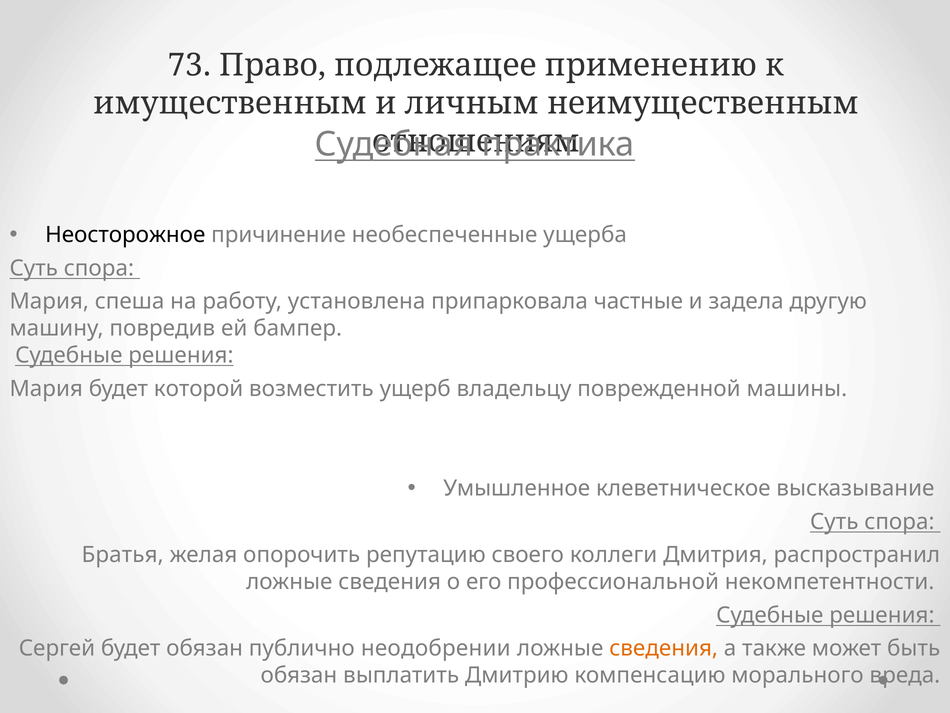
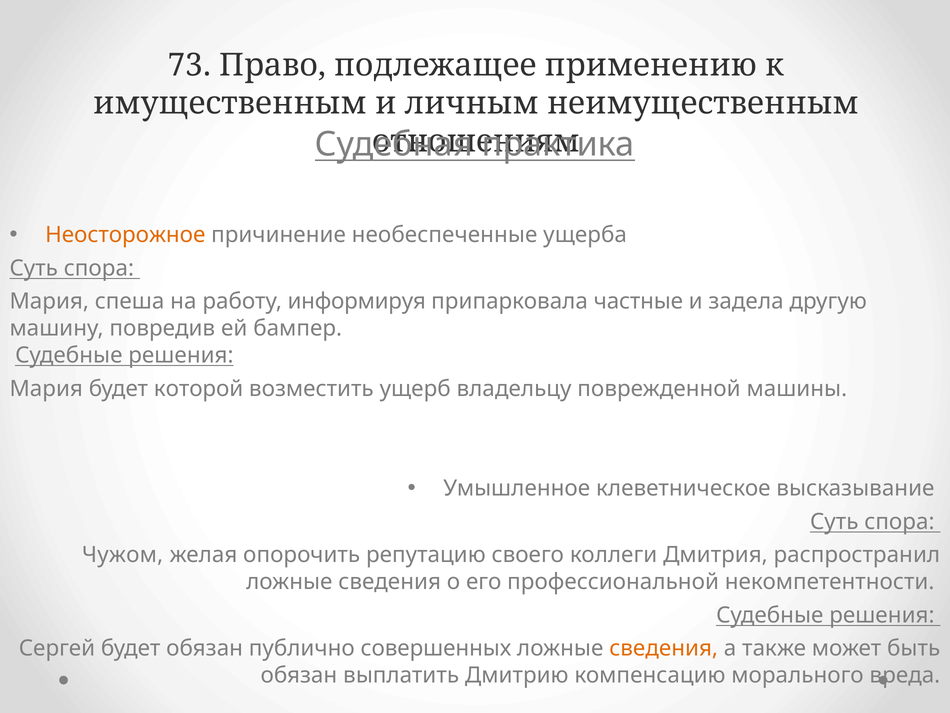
Неосторожное colour: black -> orange
установлена: установлена -> информируя
Братья: Братья -> Чужом
неодобрении: неодобрении -> совершенных
